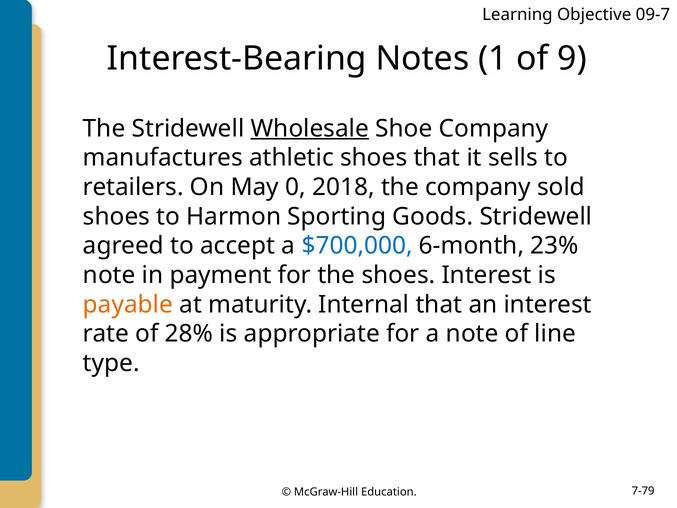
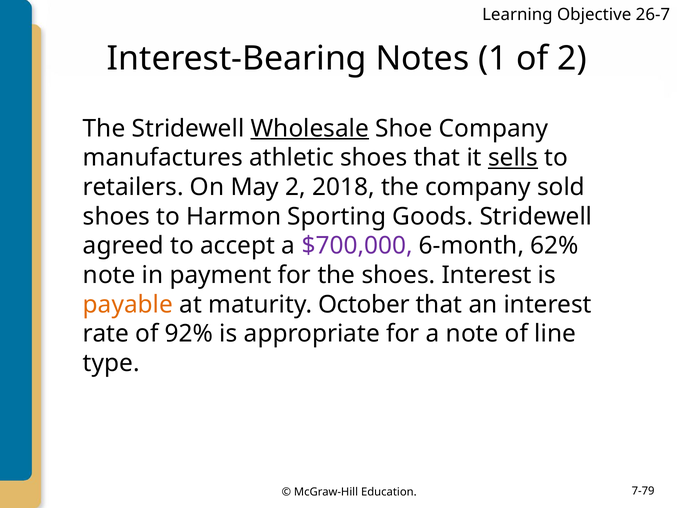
09-7: 09-7 -> 26-7
of 9: 9 -> 2
sells underline: none -> present
May 0: 0 -> 2
$700,000 colour: blue -> purple
23%: 23% -> 62%
Internal: Internal -> October
28%: 28% -> 92%
